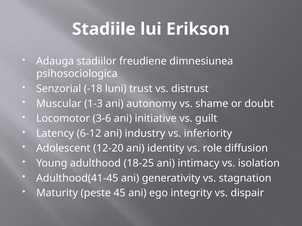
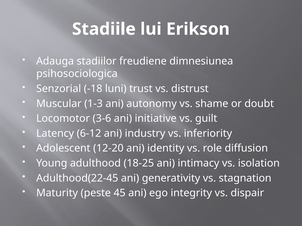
Adulthood(41-45: Adulthood(41-45 -> Adulthood(22-45
